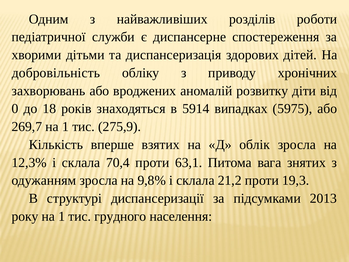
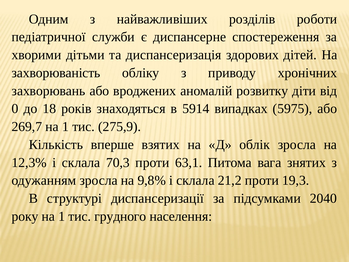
добровільність: добровільність -> захворюваність
70,4: 70,4 -> 70,3
2013: 2013 -> 2040
